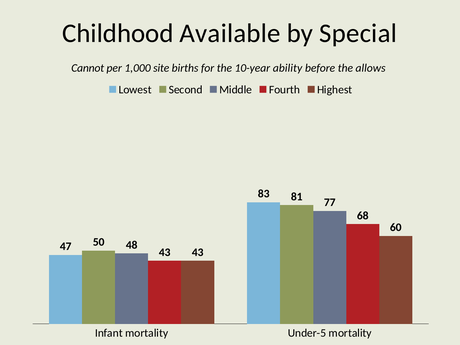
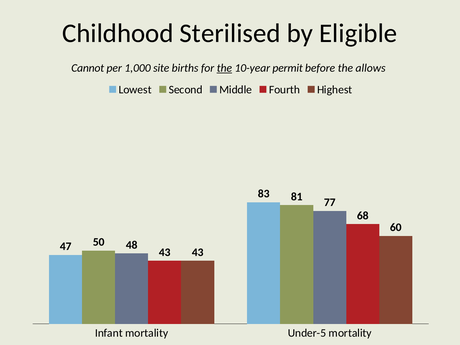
Available: Available -> Sterilised
Special: Special -> Eligible
the at (224, 68) underline: none -> present
ability: ability -> permit
